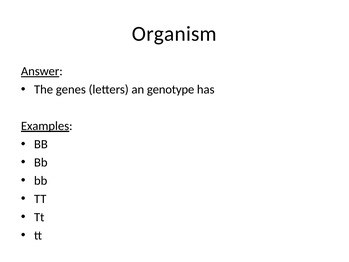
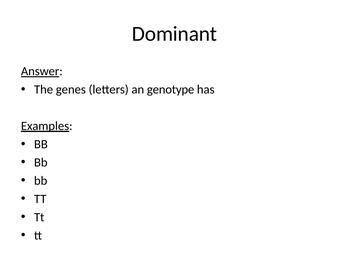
Organism: Organism -> Dominant
